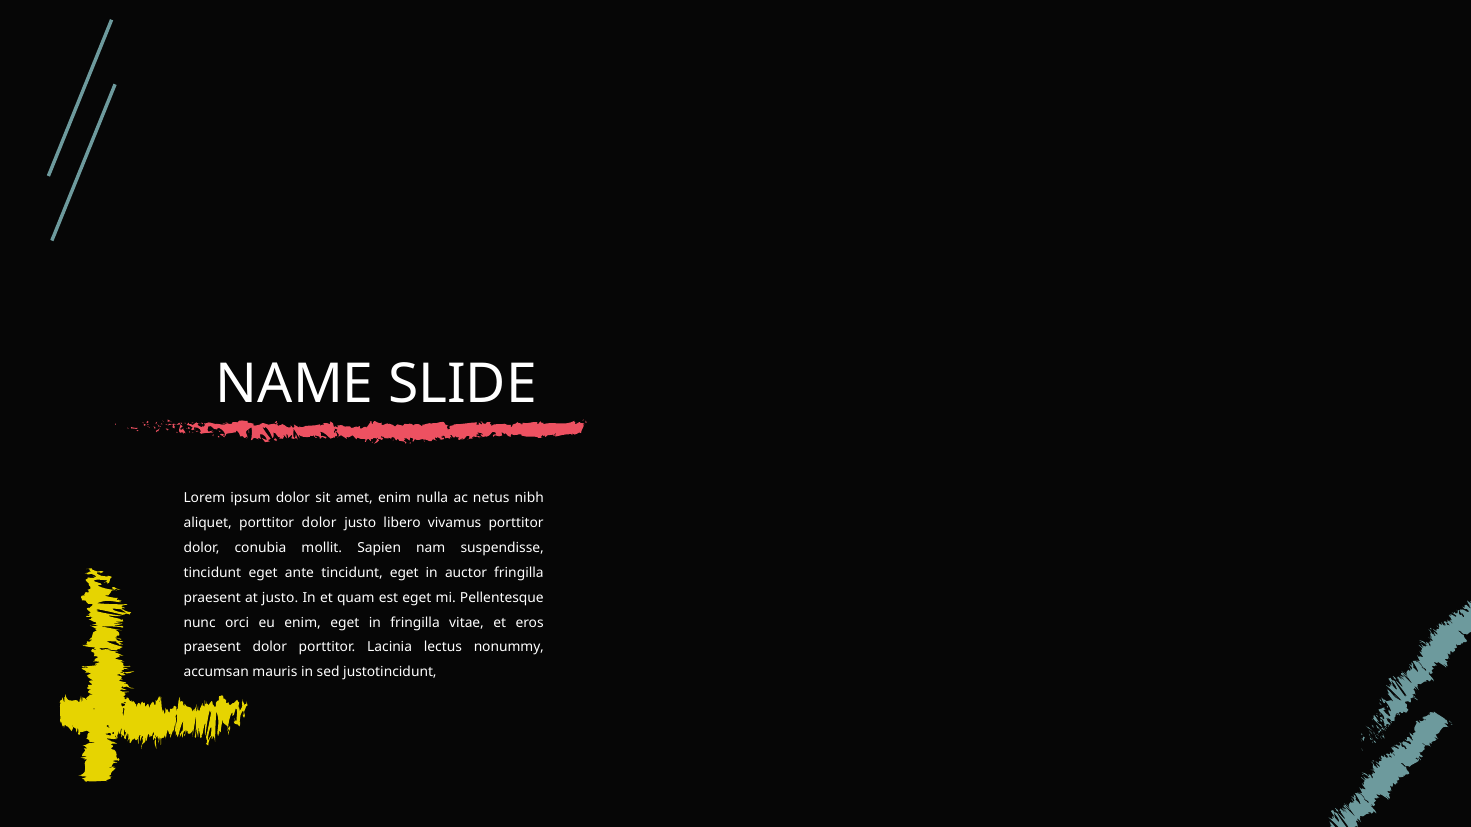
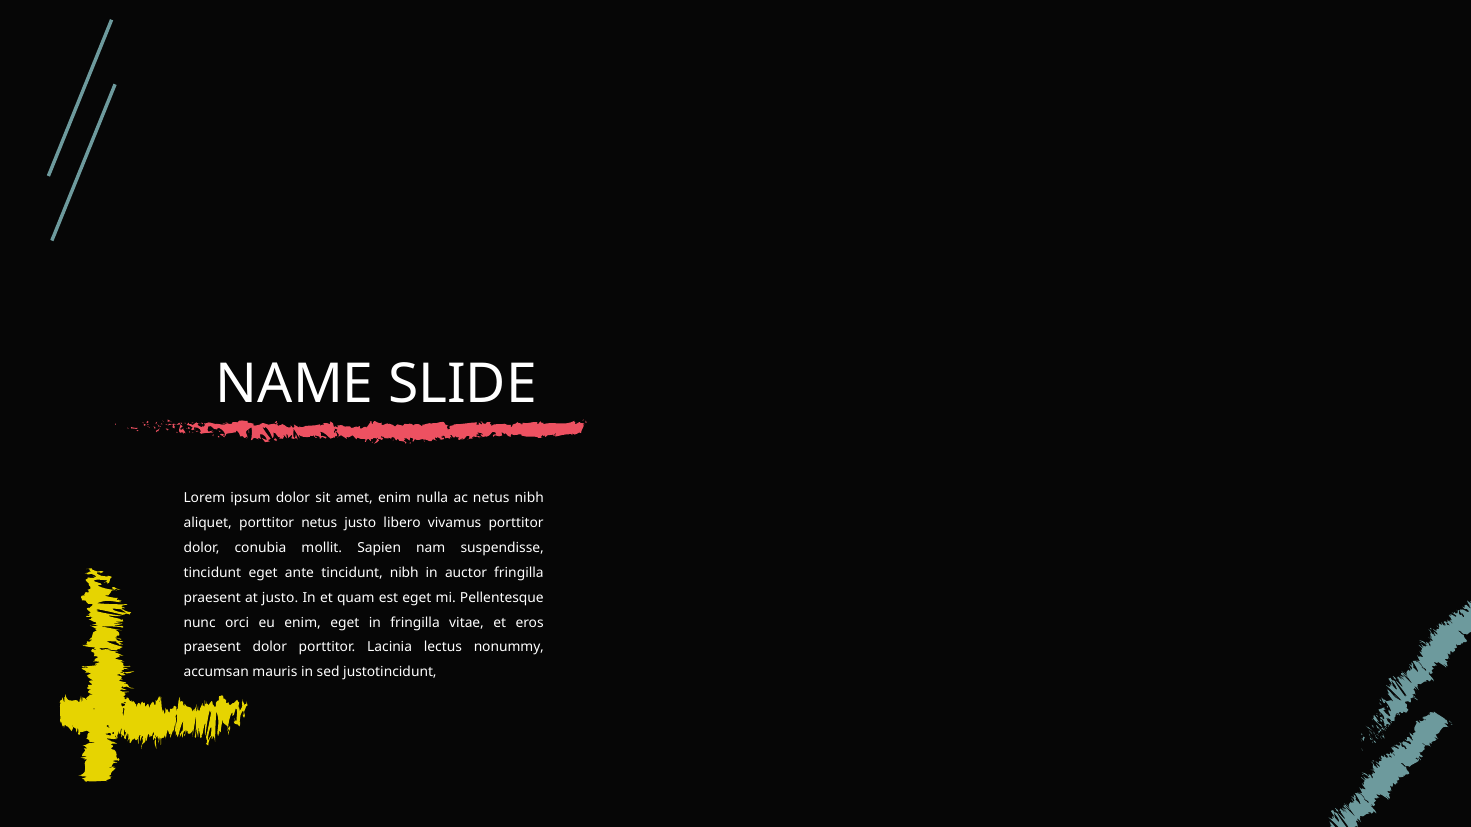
aliquet porttitor dolor: dolor -> netus
ante tincidunt eget: eget -> nibh
